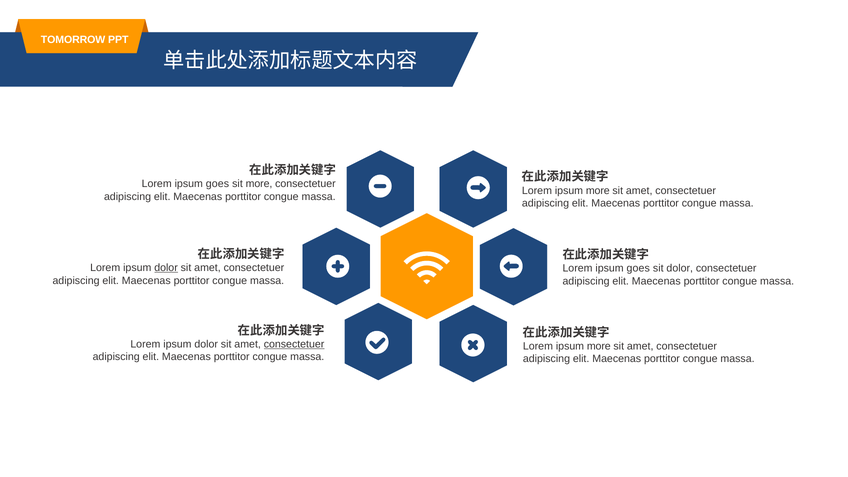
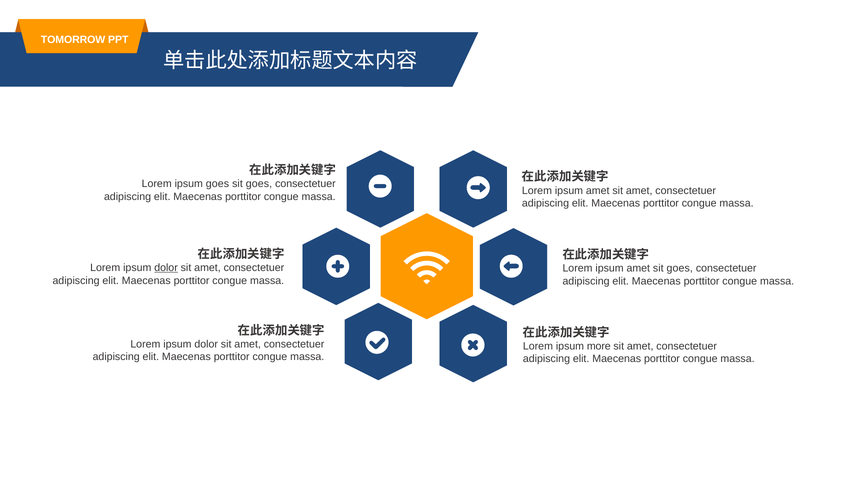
more at (259, 184): more -> goes
more at (598, 191): more -> amet
goes at (638, 268): goes -> amet
dolor at (680, 268): dolor -> goes
consectetuer at (294, 344) underline: present -> none
